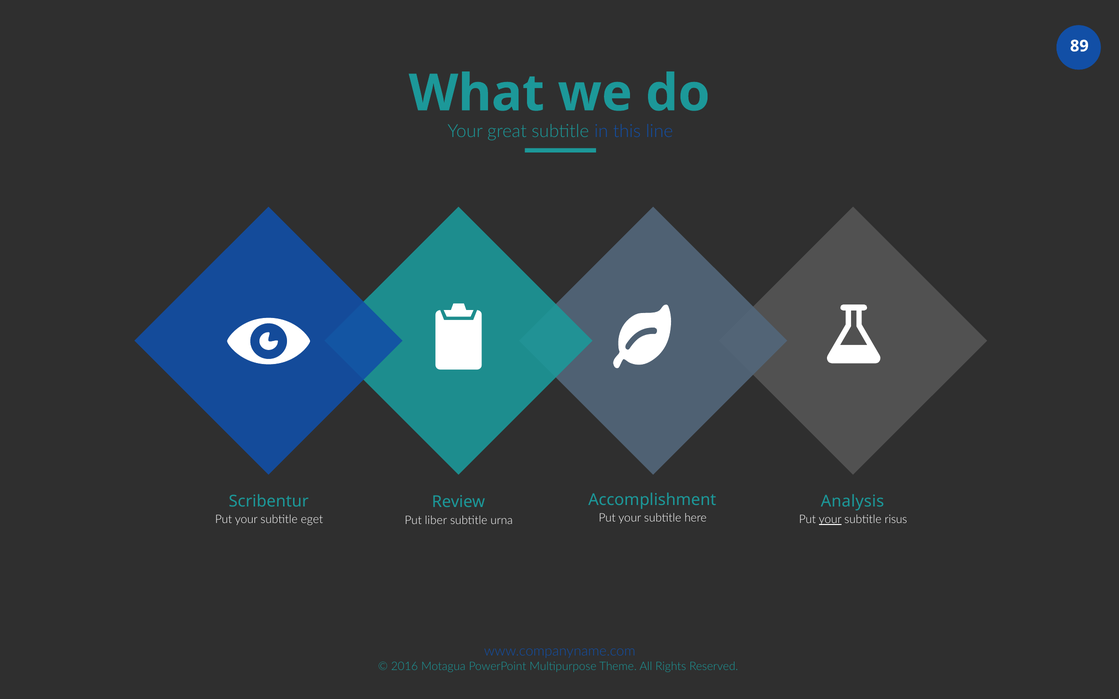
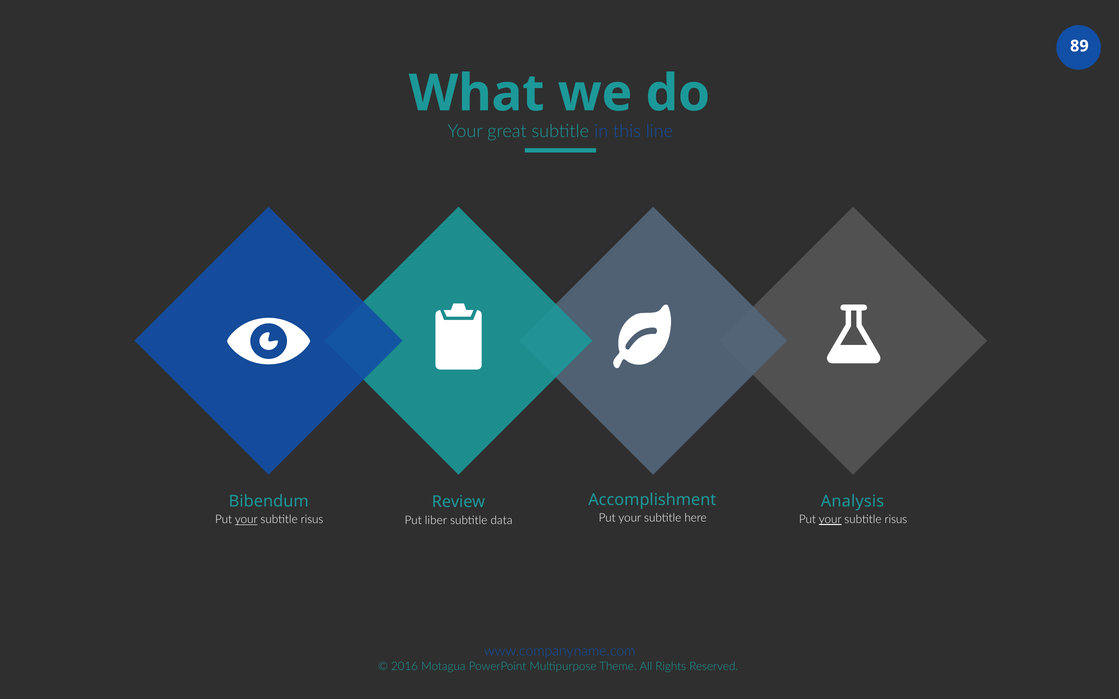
Scribentur: Scribentur -> Bibendum
your at (246, 520) underline: none -> present
eget at (312, 520): eget -> risus
urna: urna -> data
